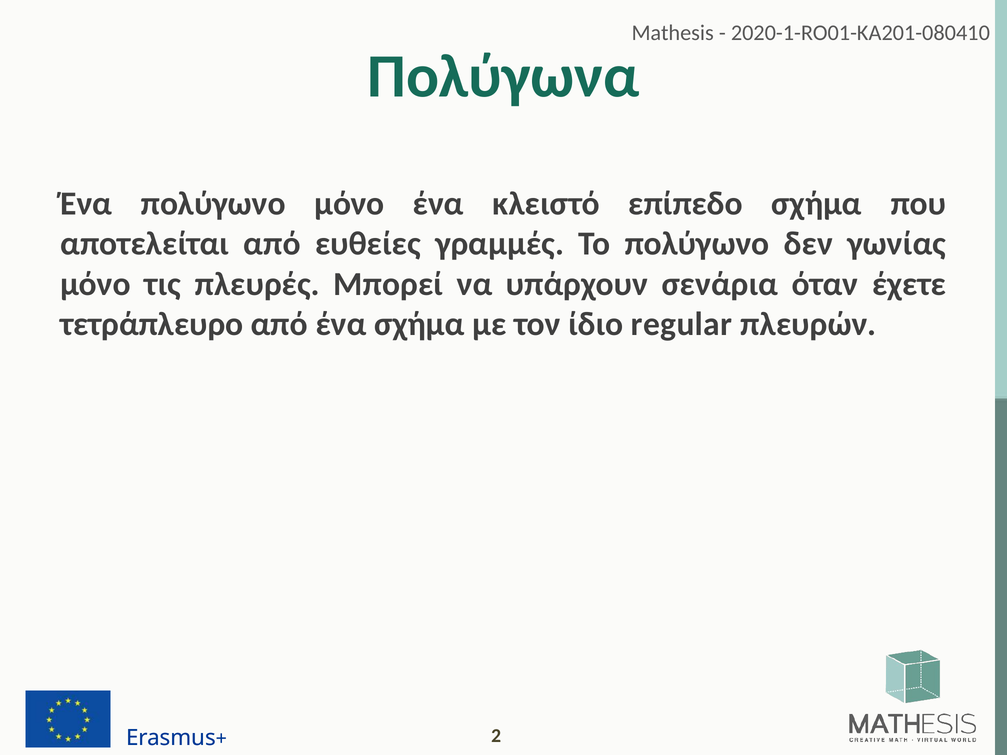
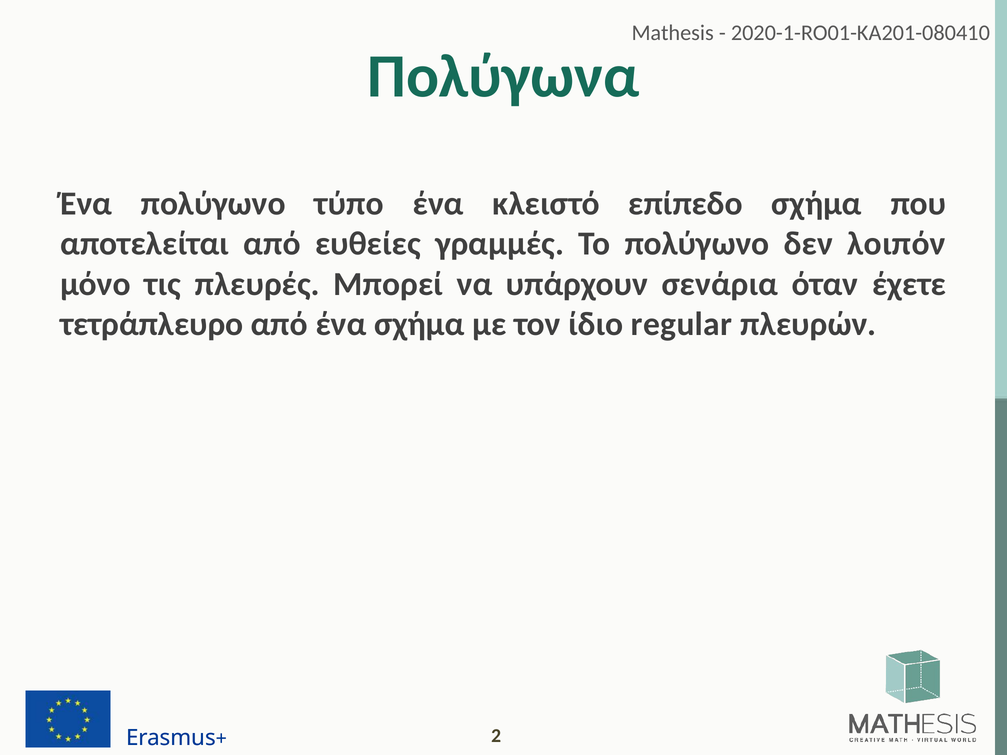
πολύγωνο μόνο: μόνο -> τύπο
γωνίας: γωνίας -> λοιπόν
